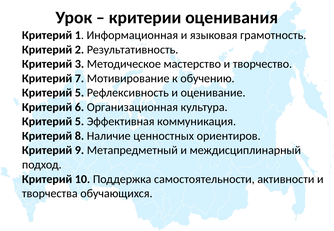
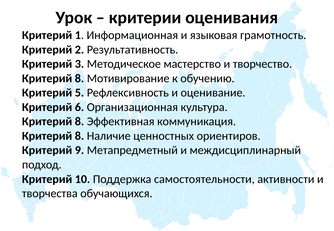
7 at (80, 78): 7 -> 8
5 at (80, 122): 5 -> 8
